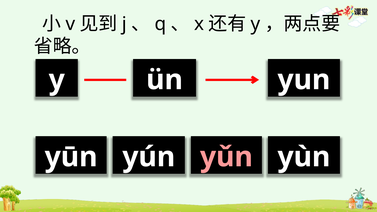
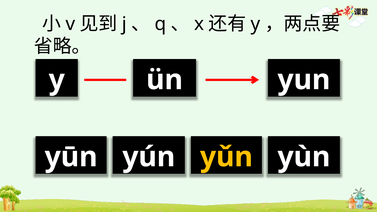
yǔn colour: pink -> yellow
